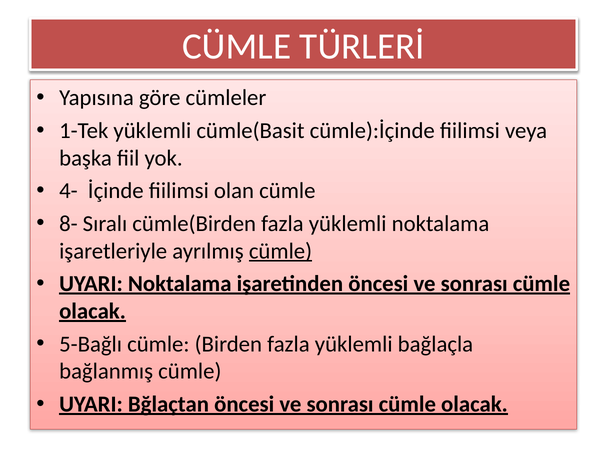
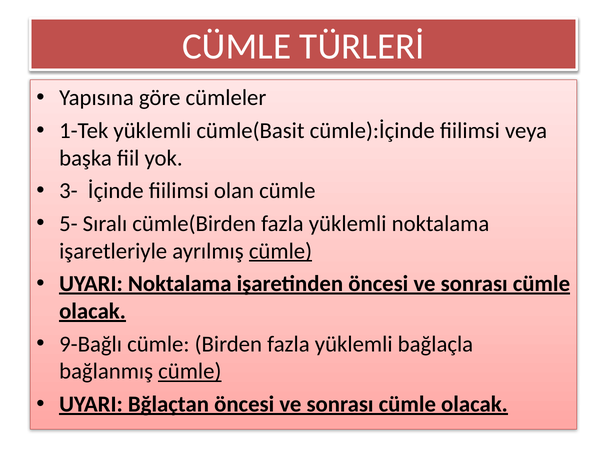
4-: 4- -> 3-
8-: 8- -> 5-
5-Bağlı: 5-Bağlı -> 9-Bağlı
cümle at (190, 371) underline: none -> present
